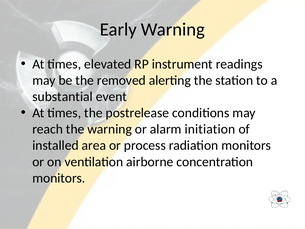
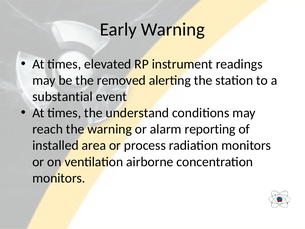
postrelease: postrelease -> understand
initiation: initiation -> reporting
